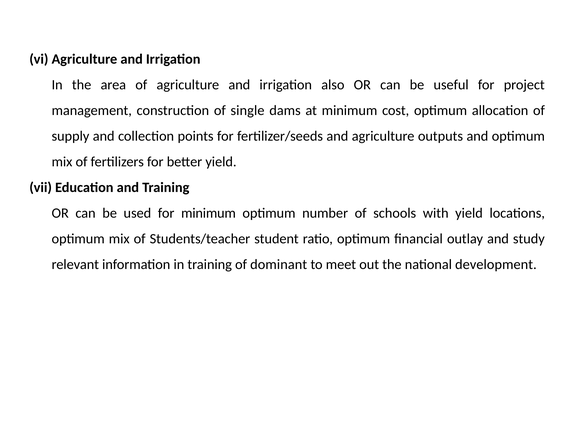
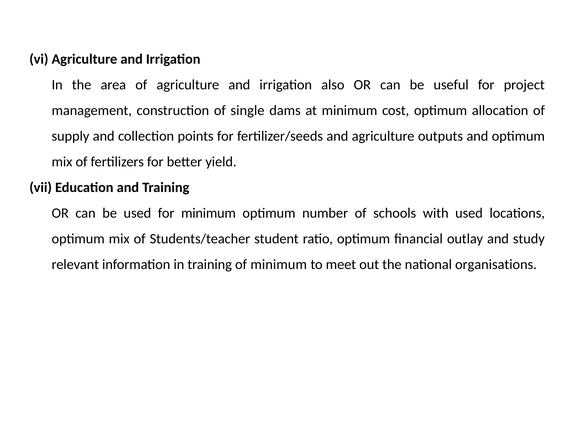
with yield: yield -> used
of dominant: dominant -> minimum
development: development -> organisations
